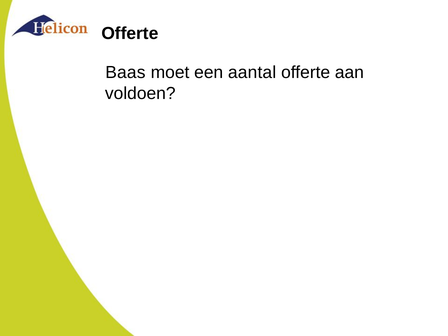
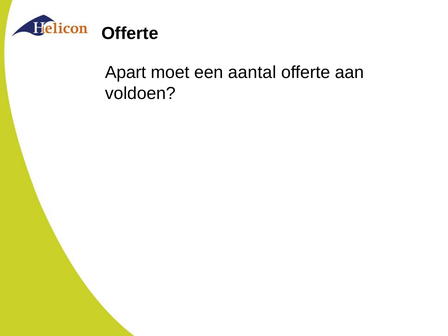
Baas: Baas -> Apart
